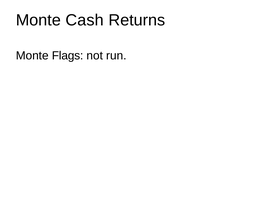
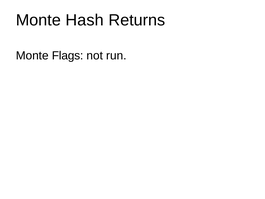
Cash: Cash -> Hash
